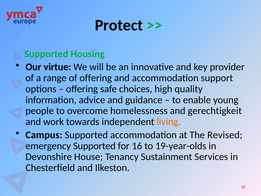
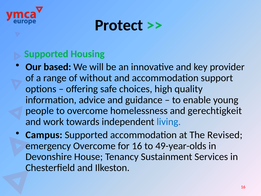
virtue: virtue -> based
of offering: offering -> without
living colour: orange -> blue
emergency Supported: Supported -> Overcome
19-year-olds: 19-year-olds -> 49-year-olds
